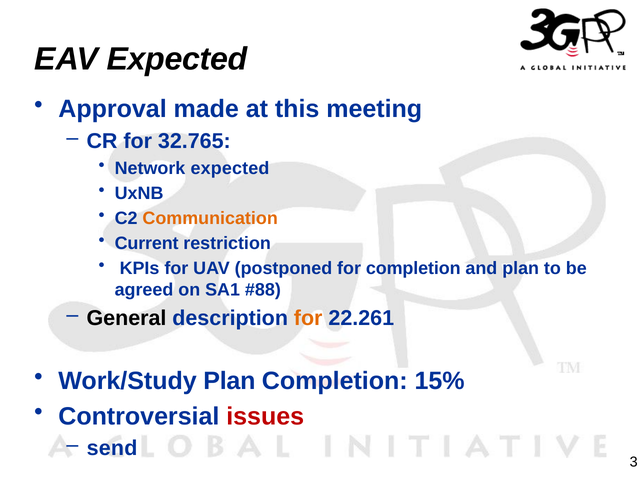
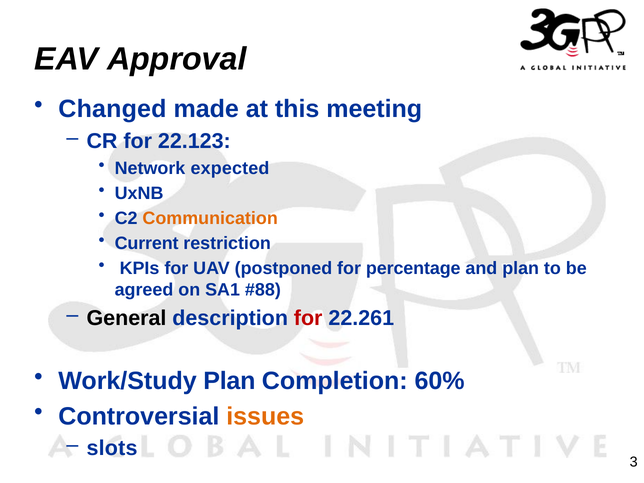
EAV Expected: Expected -> Approval
Approval: Approval -> Changed
32.765: 32.765 -> 22.123
for completion: completion -> percentage
for at (308, 318) colour: orange -> red
15%: 15% -> 60%
issues colour: red -> orange
send: send -> slots
